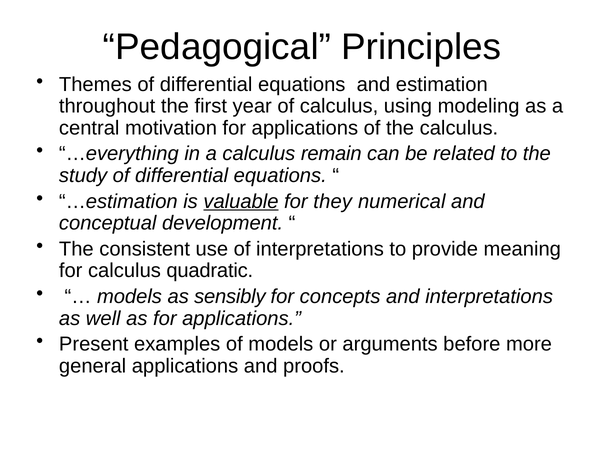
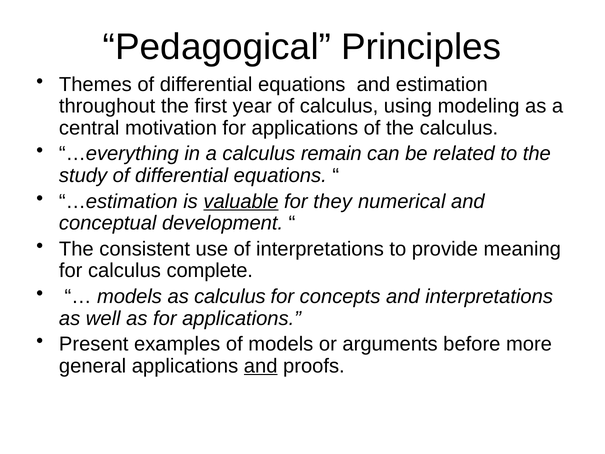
quadratic: quadratic -> complete
as sensibly: sensibly -> calculus
and at (261, 366) underline: none -> present
